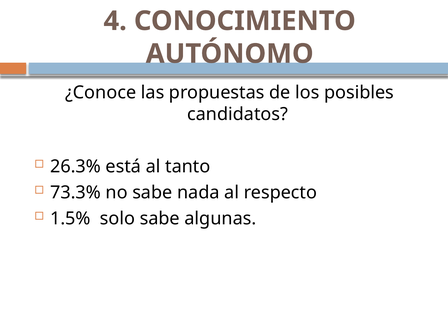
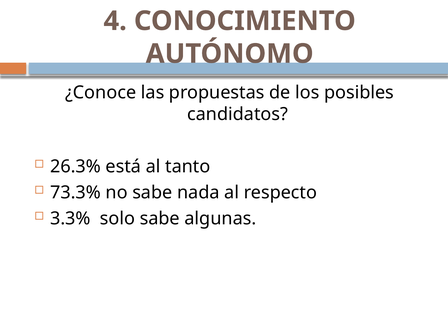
1.5%: 1.5% -> 3.3%
